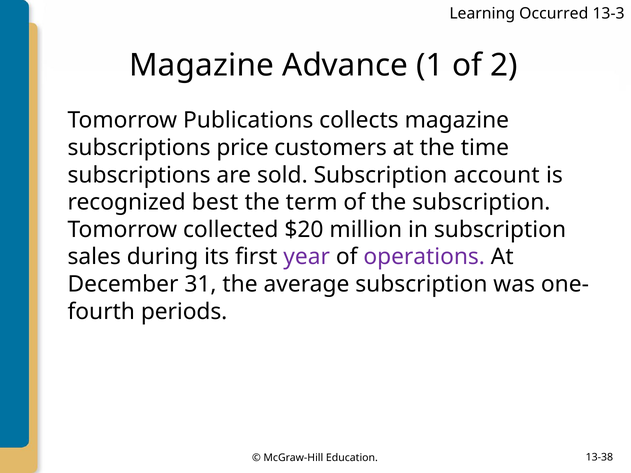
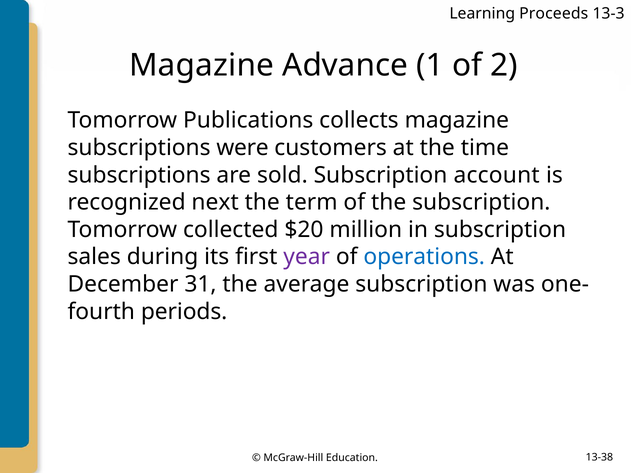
Occurred: Occurred -> Proceeds
price: price -> were
best: best -> next
operations colour: purple -> blue
